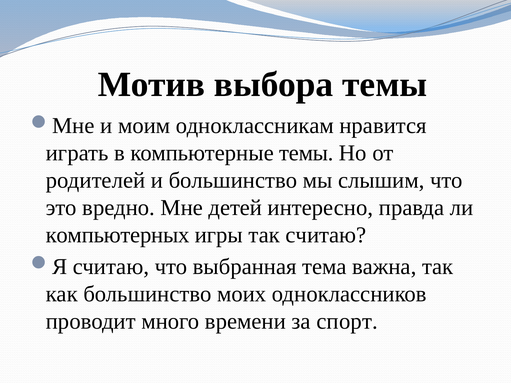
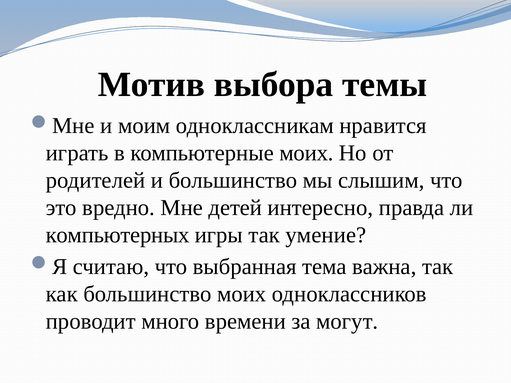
компьютерные темы: темы -> моих
так считаю: считаю -> умение
спорт: спорт -> могут
